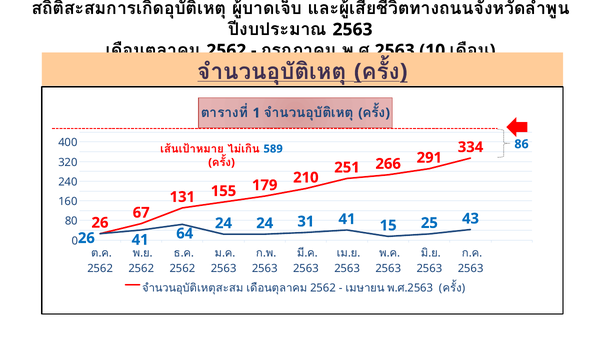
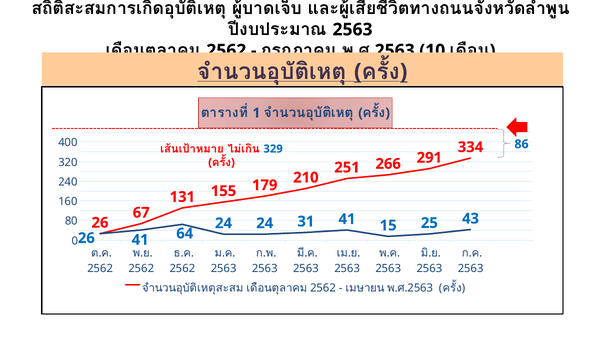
589: 589 -> 329
